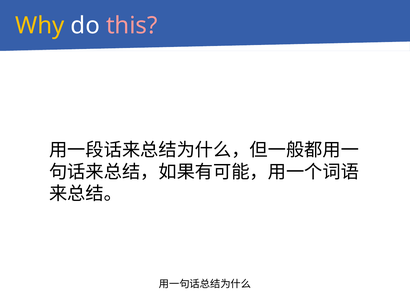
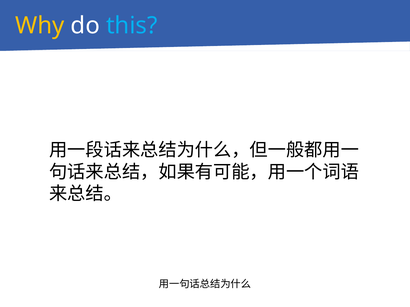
this colour: pink -> light blue
